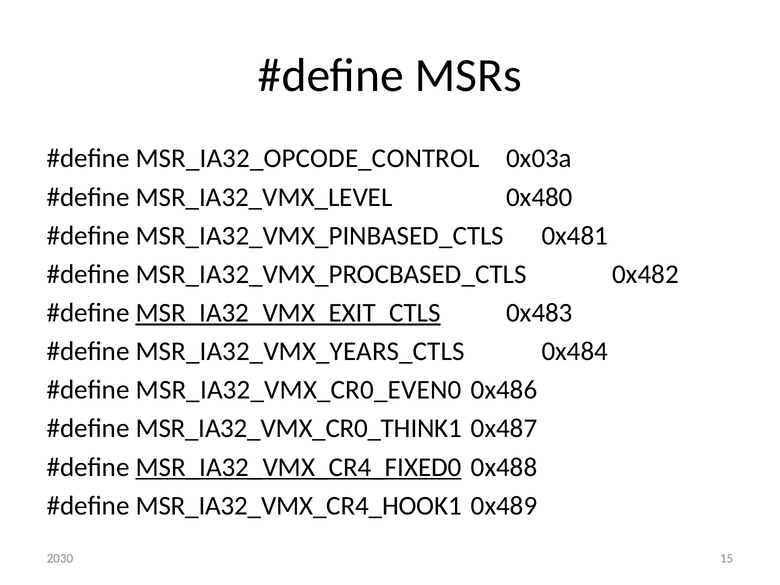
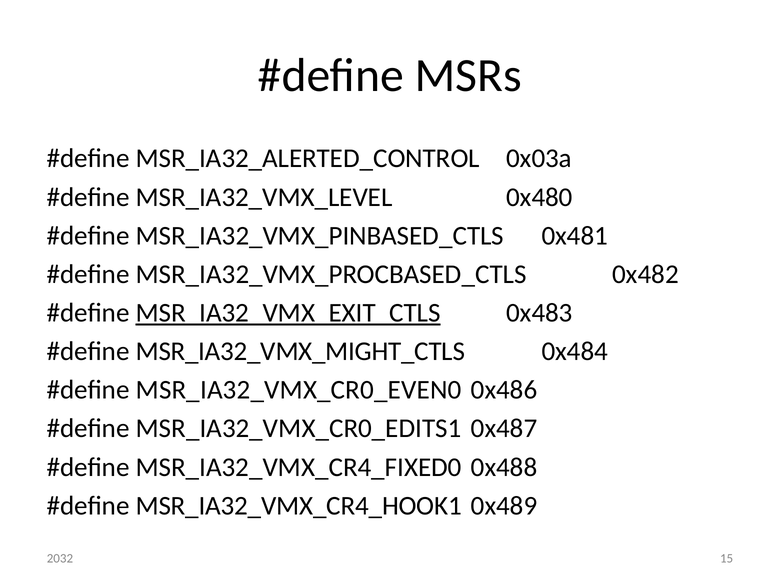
MSR_IA32_OPCODE_CONTROL: MSR_IA32_OPCODE_CONTROL -> MSR_IA32_ALERTED_CONTROL
MSR_IA32_VMX_YEARS_CTLS: MSR_IA32_VMX_YEARS_CTLS -> MSR_IA32_VMX_MIGHT_CTLS
MSR_IA32_VMX_CR0_THINK1: MSR_IA32_VMX_CR0_THINK1 -> MSR_IA32_VMX_CR0_EDITS1
MSR_IA32_VMX_CR4_FIXED0 underline: present -> none
2030: 2030 -> 2032
